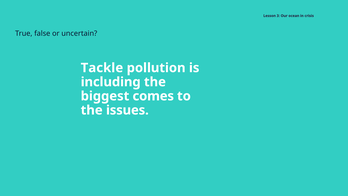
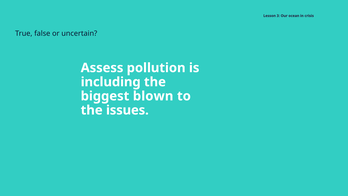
Tackle: Tackle -> Assess
comes: comes -> blown
